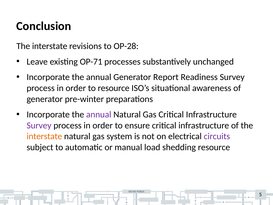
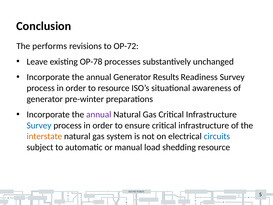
interstate at (50, 46): interstate -> performs
OP-28: OP-28 -> OP-72
OP-71: OP-71 -> OP-78
Report: Report -> Results
Survey at (39, 125) colour: purple -> blue
circuits colour: purple -> blue
